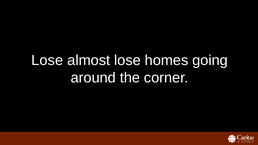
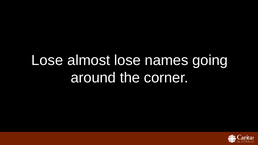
homes: homes -> names
